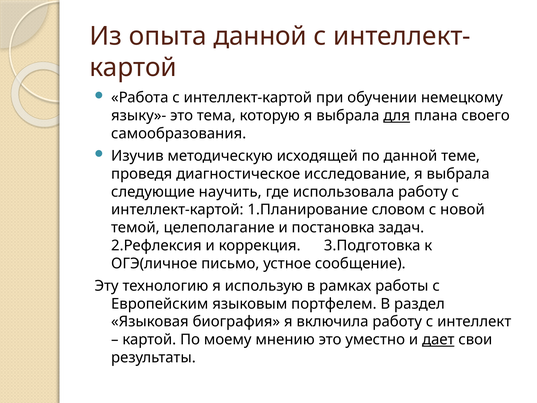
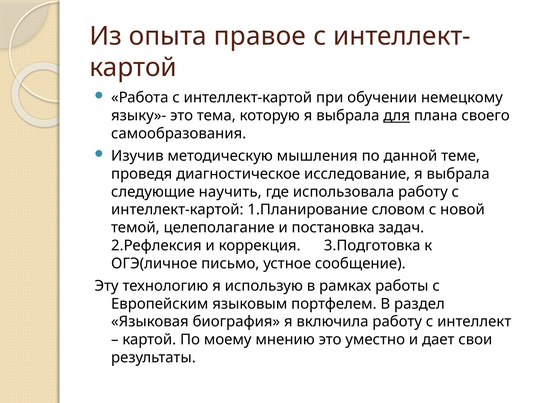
опыта данной: данной -> правое
исходящей: исходящей -> мышления
дает underline: present -> none
